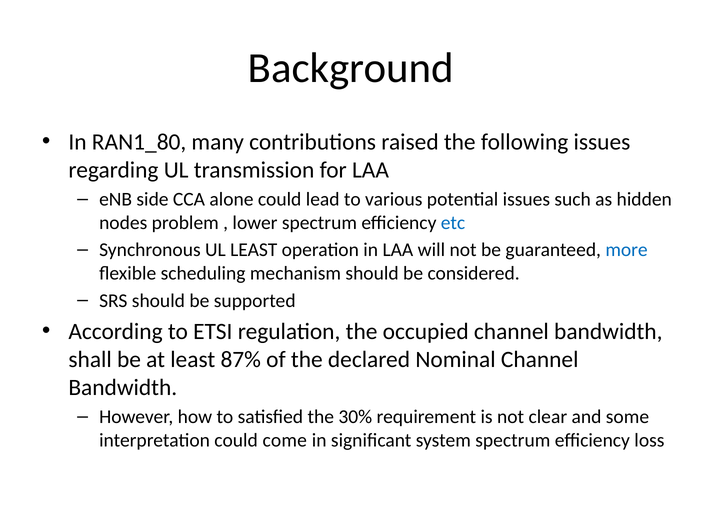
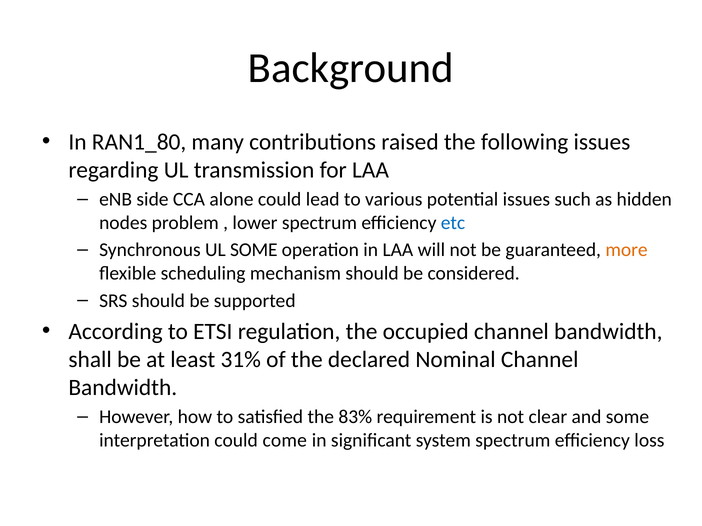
UL LEAST: LEAST -> SOME
more colour: blue -> orange
87%: 87% -> 31%
30%: 30% -> 83%
